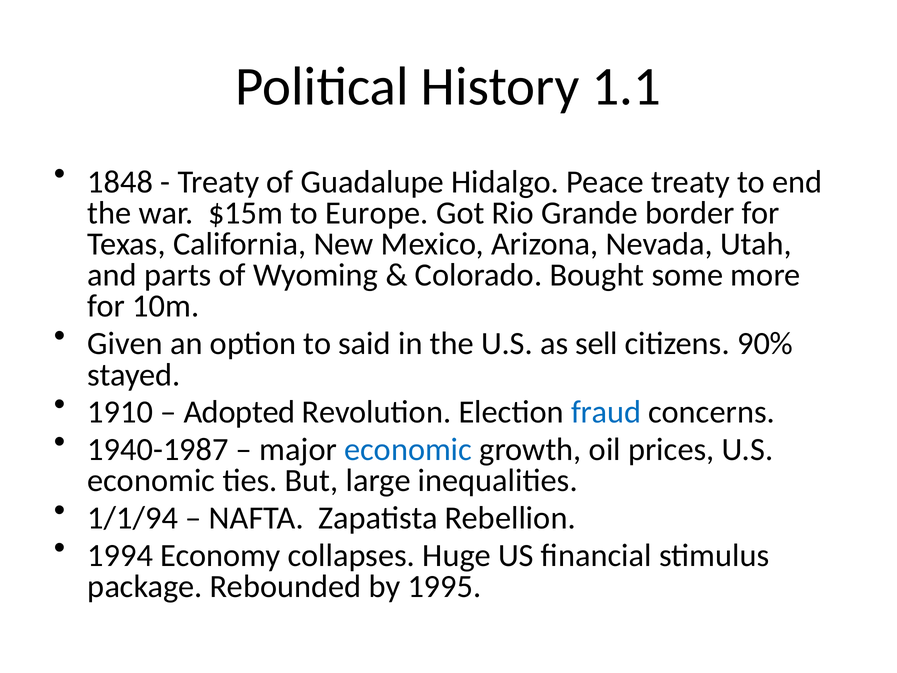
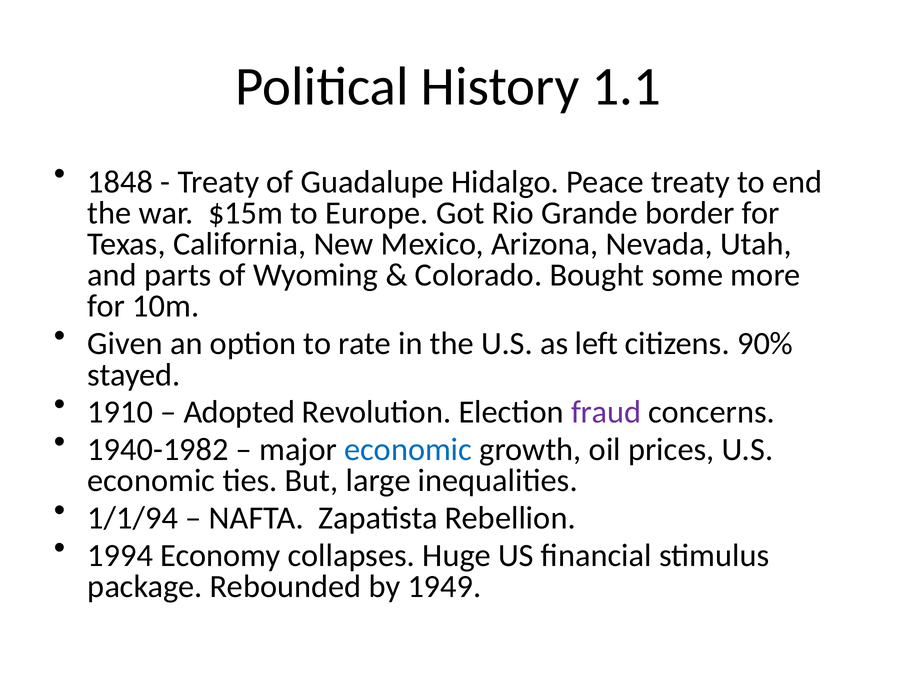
said: said -> rate
sell: sell -> left
fraud colour: blue -> purple
1940-1987: 1940-1987 -> 1940-1982
1995: 1995 -> 1949
